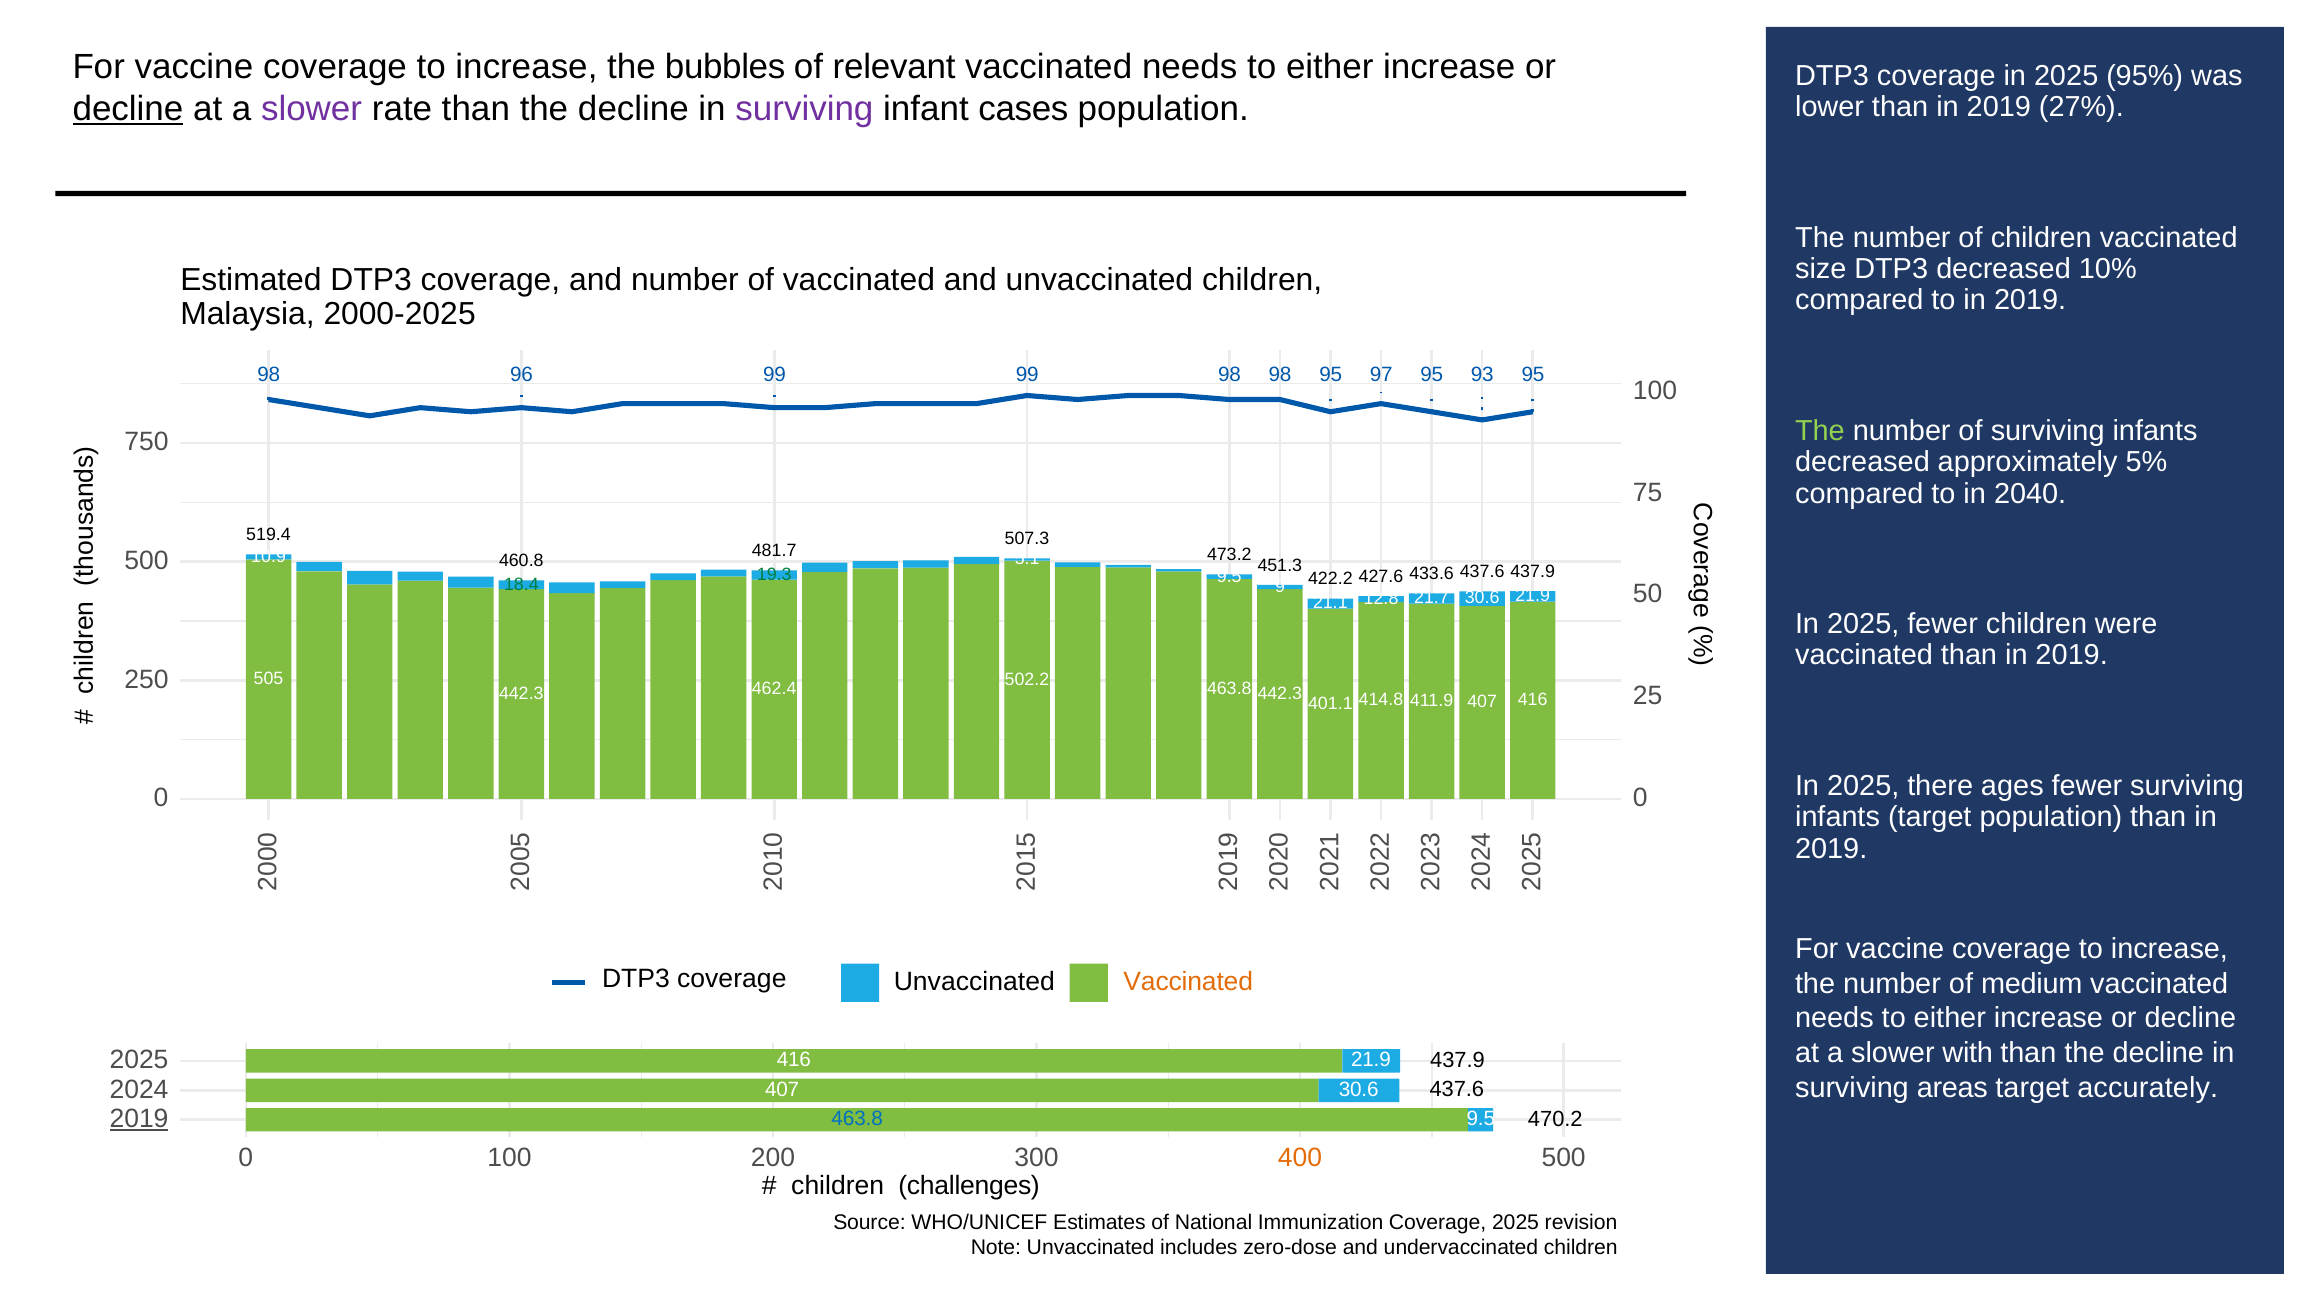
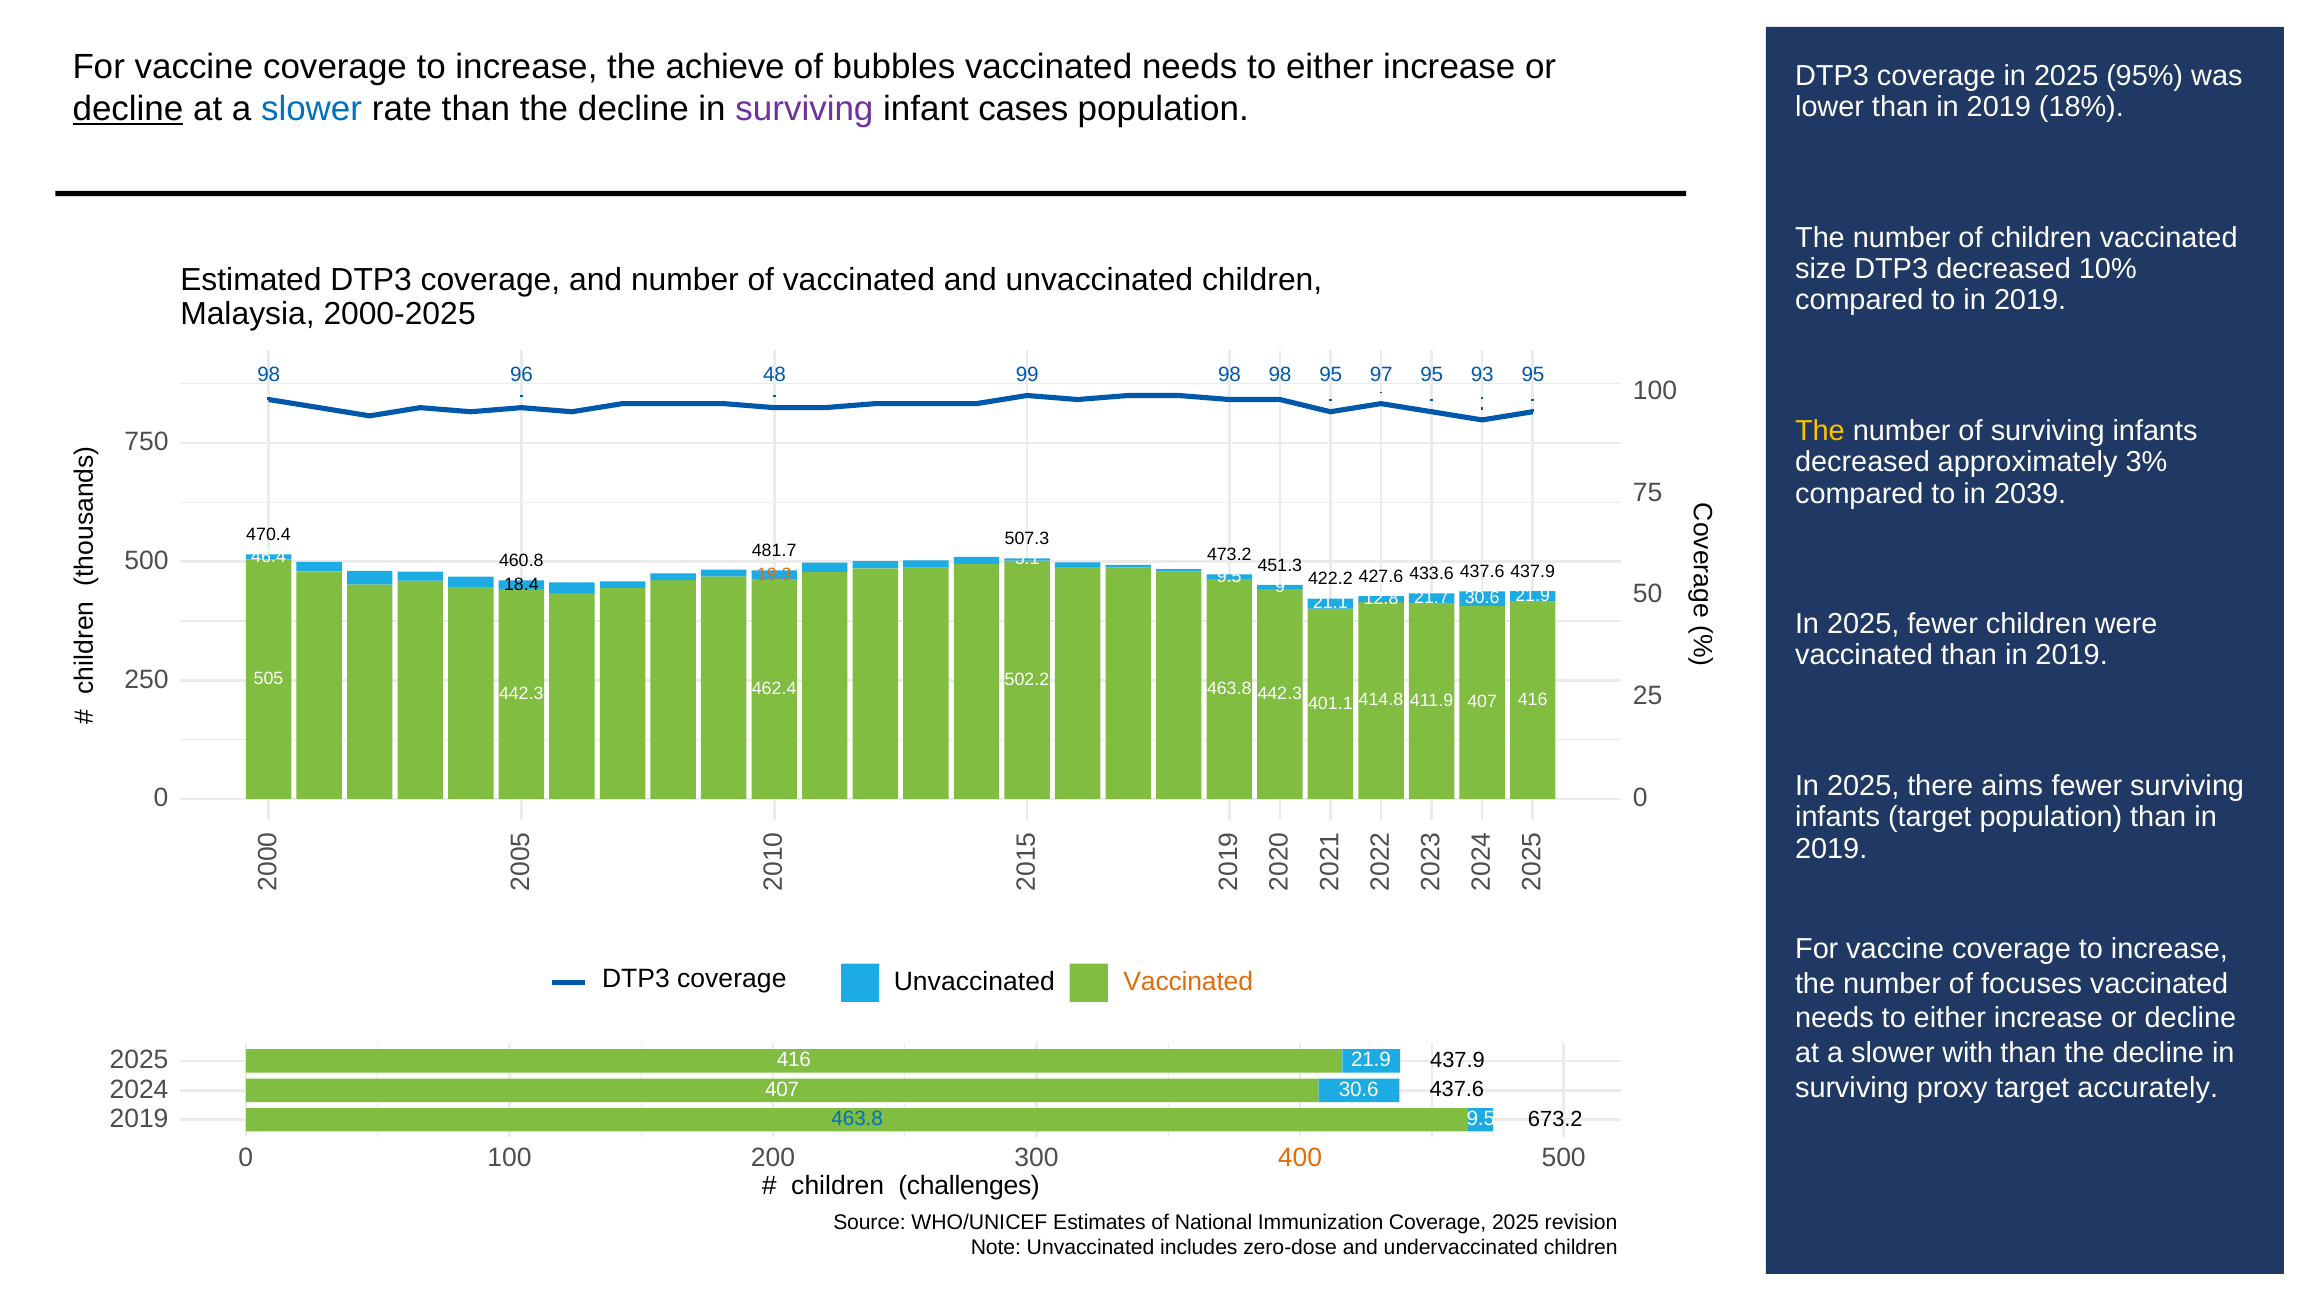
bubbles: bubbles -> achieve
relevant: relevant -> bubbles
slower at (312, 109) colour: purple -> blue
27%: 27% -> 18%
96 99: 99 -> 48
The at (1820, 431) colour: light green -> yellow
5%: 5% -> 3%
2040: 2040 -> 2039
519.4: 519.4 -> 470.4
10.9: 10.9 -> 46.4
19.3 colour: green -> orange
18.4 colour: green -> black
ages: ages -> aims
medium: medium -> focuses
areas: areas -> proxy
2019 at (139, 1119) underline: present -> none
470.2: 470.2 -> 673.2
